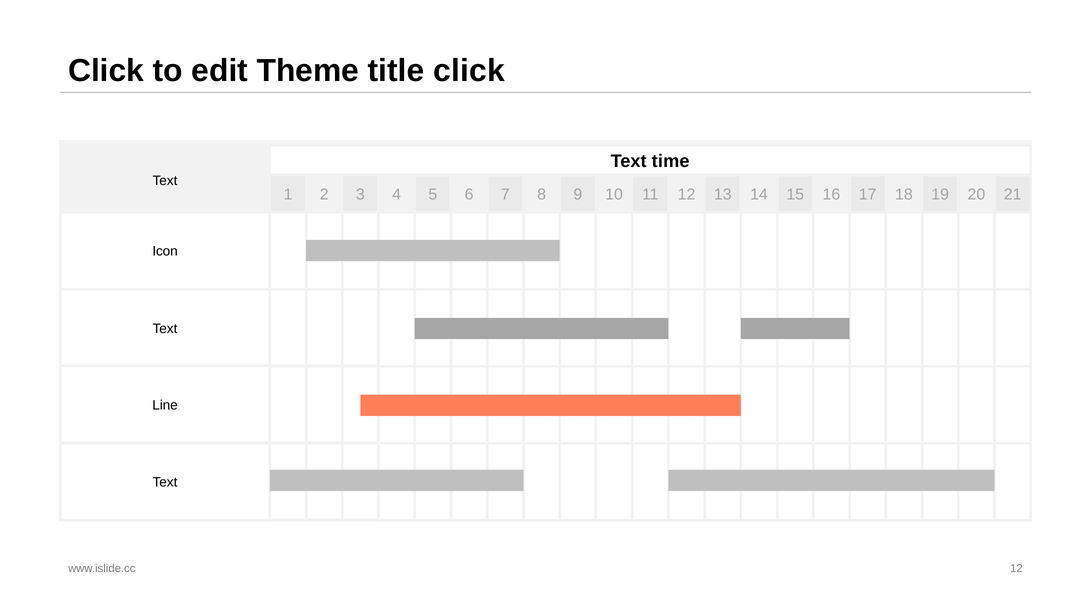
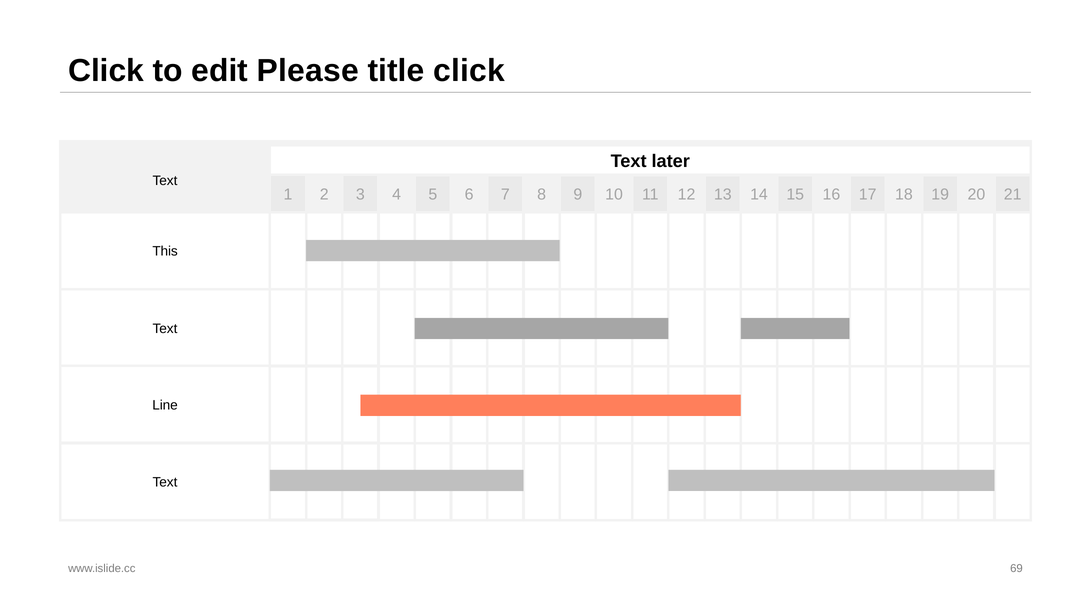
Theme: Theme -> Please
time: time -> later
Icon: Icon -> This
www.islide.cc 12: 12 -> 69
